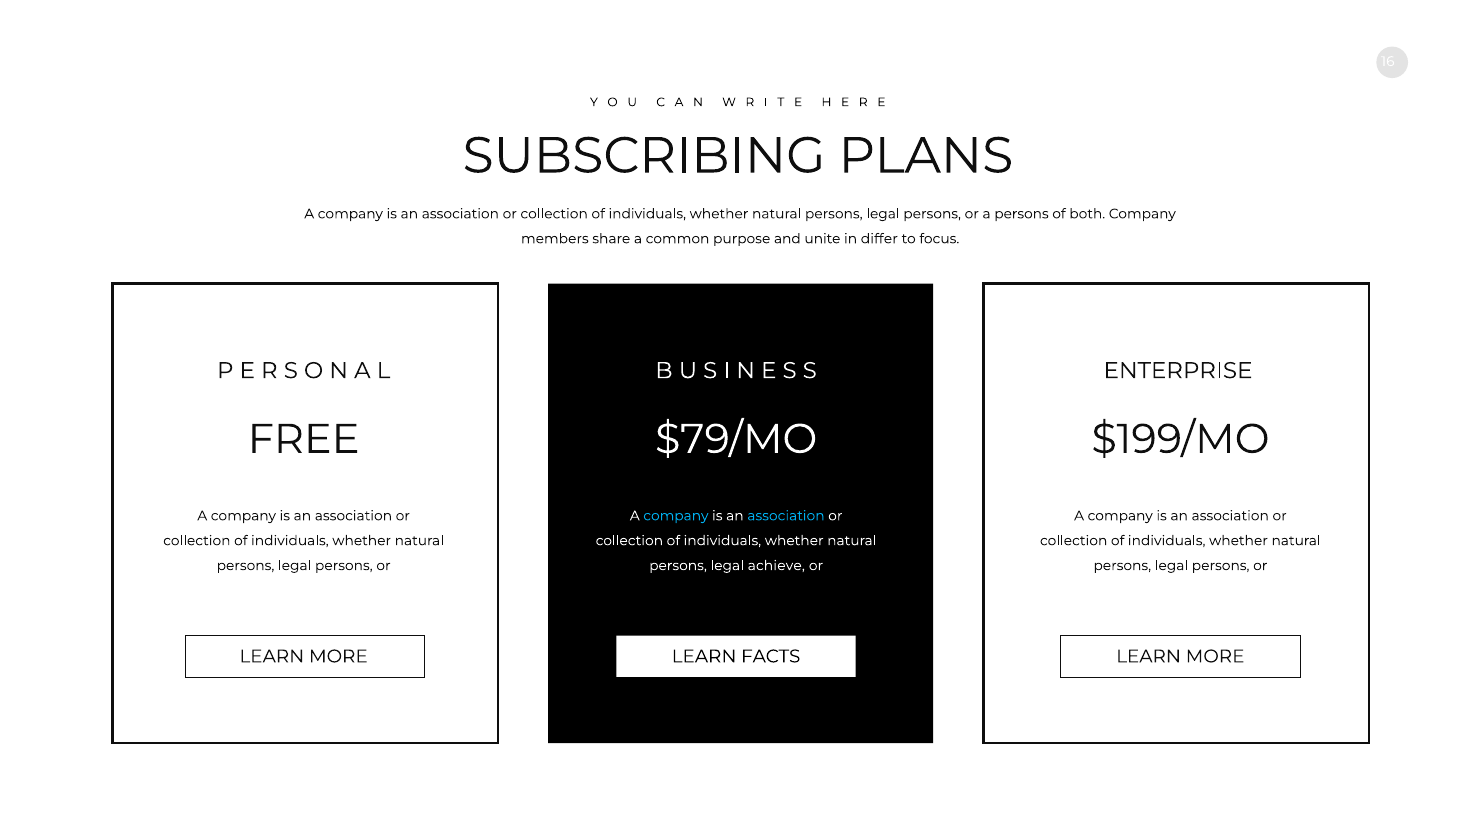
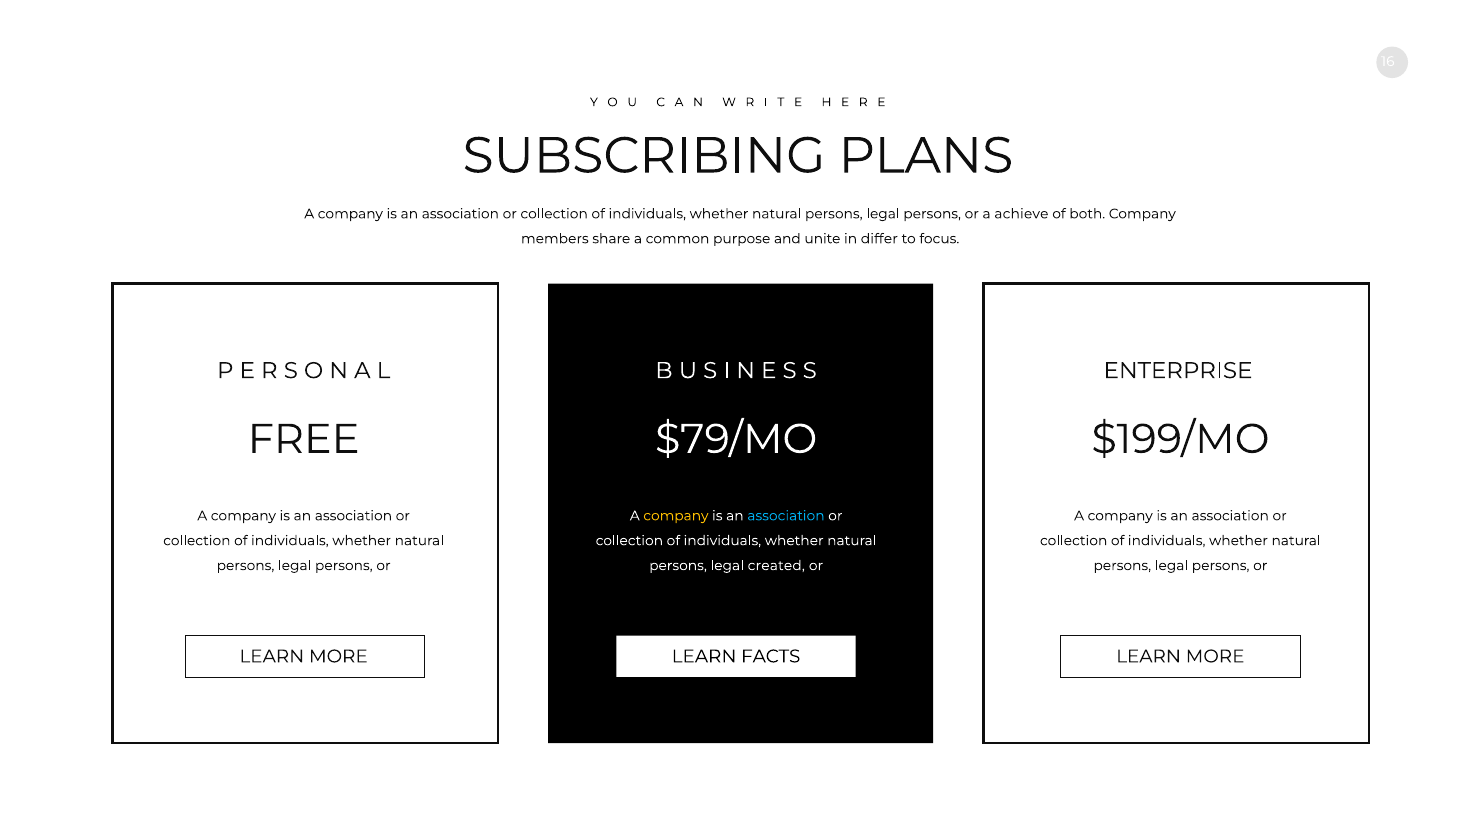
a persons: persons -> achieve
company at (676, 516) colour: light blue -> yellow
achieve: achieve -> created
